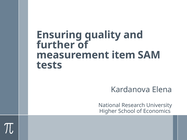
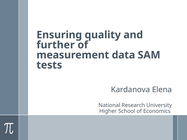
item: item -> data
